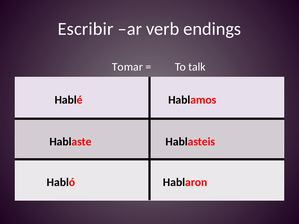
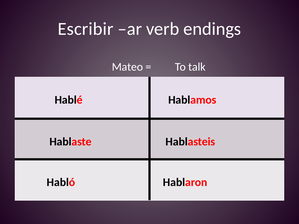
Tomar: Tomar -> Mateo
